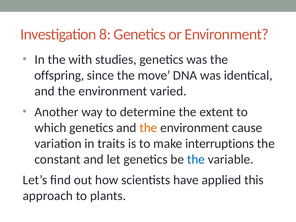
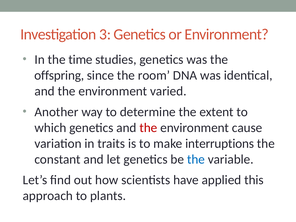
8: 8 -> 3
with: with -> time
move: move -> room
the at (148, 128) colour: orange -> red
